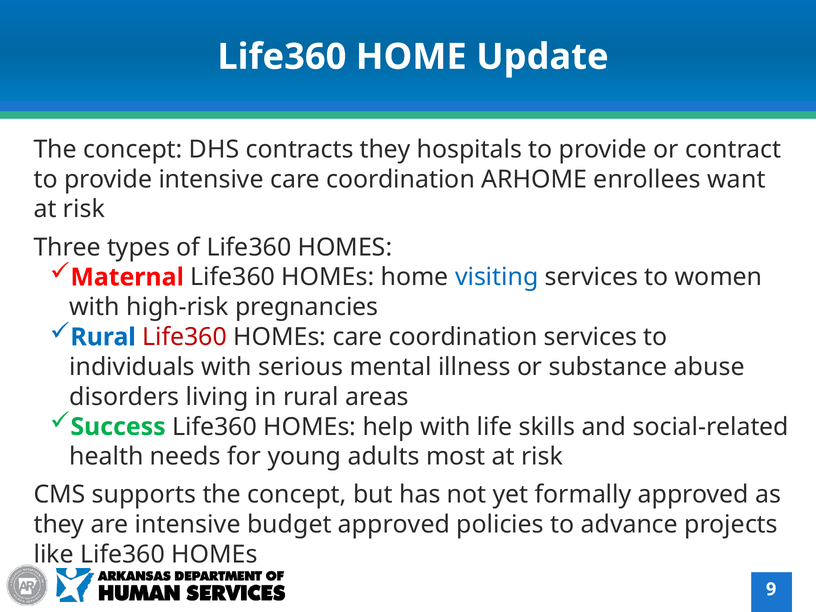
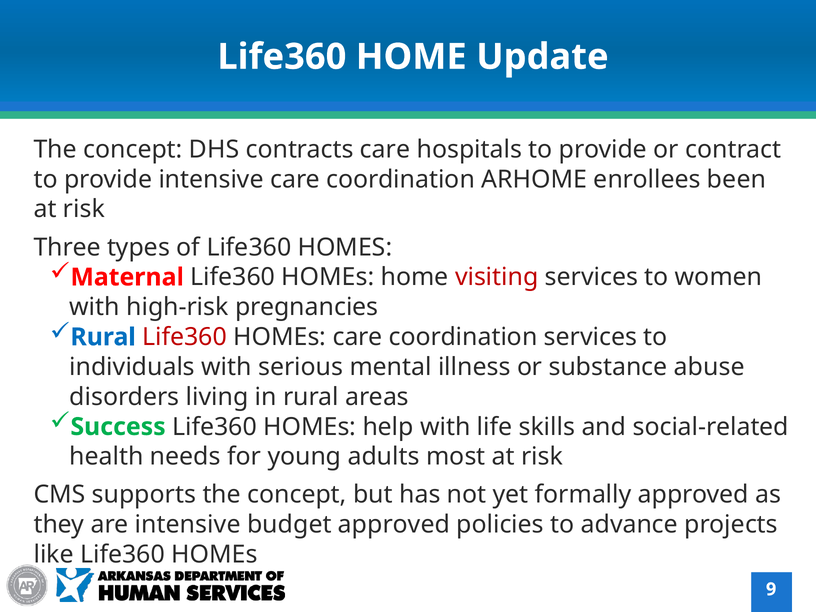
contracts they: they -> care
want: want -> been
visiting colour: blue -> red
